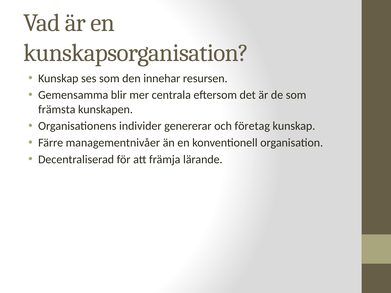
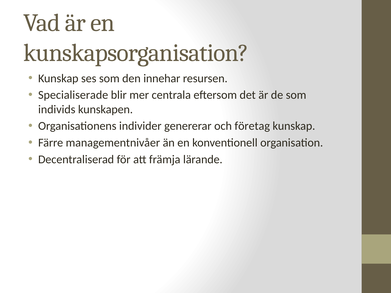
Gemensamma: Gemensamma -> Specialiserade
främsta: främsta -> individs
